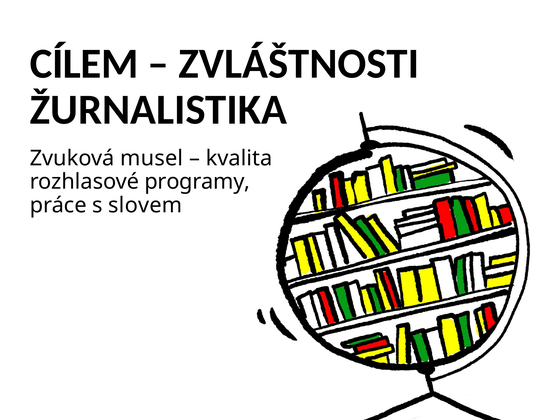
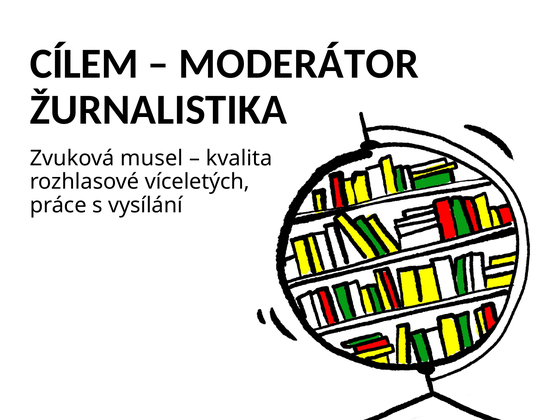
ZVLÁŠTNOSTI: ZVLÁŠTNOSTI -> MODERÁTOR
programy: programy -> víceletých
slovem: slovem -> vysílání
